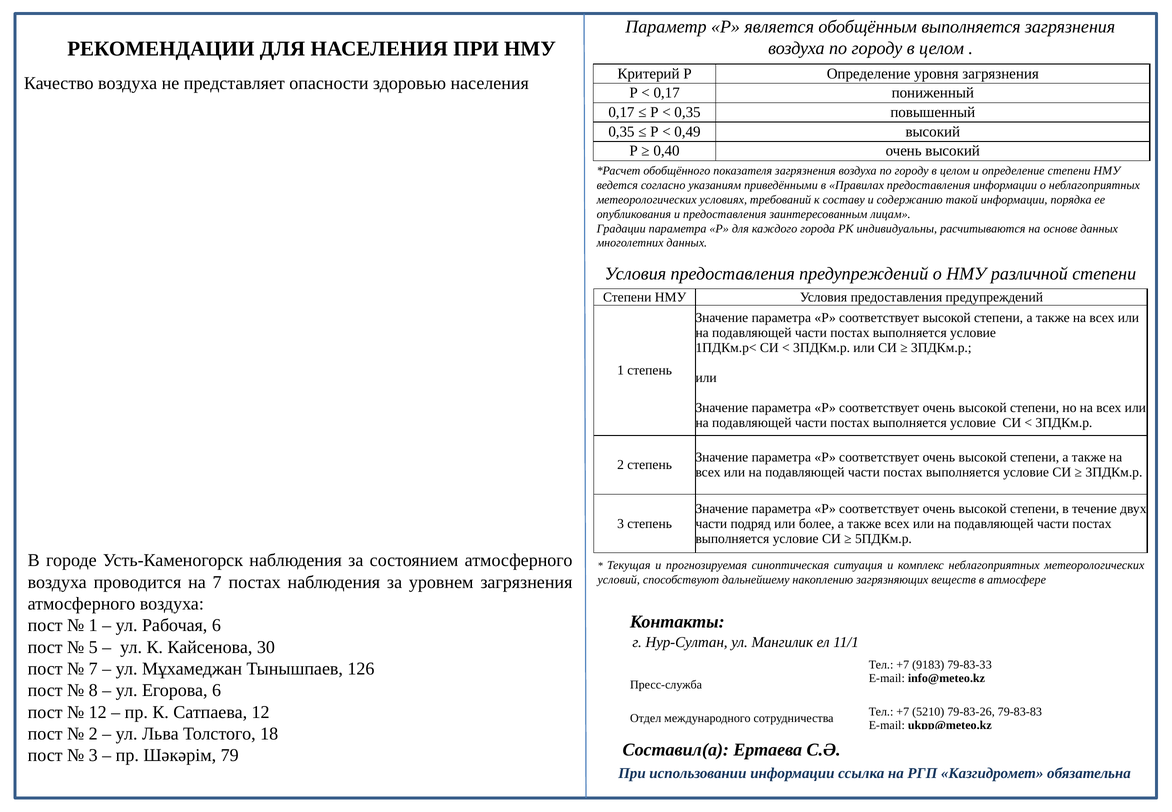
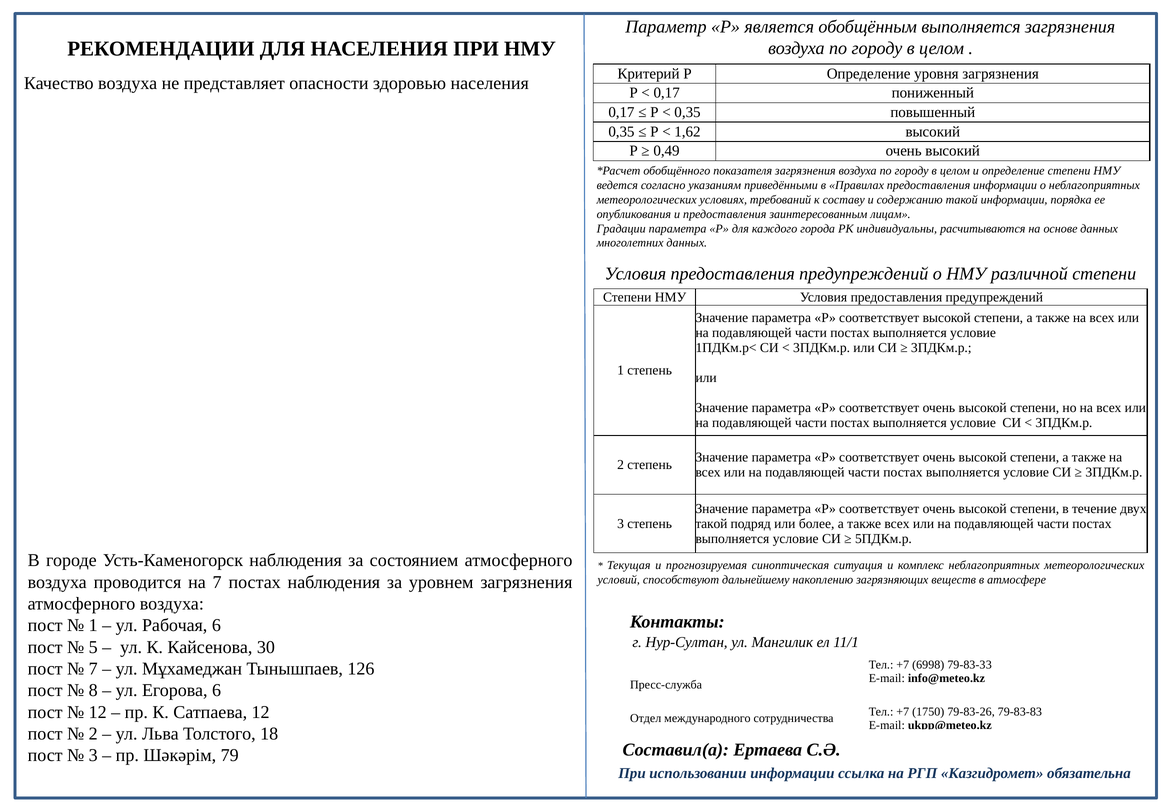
0,49: 0,49 -> 1,62
0,40: 0,40 -> 0,49
части at (711, 523): части -> такой
9183: 9183 -> 6998
5210: 5210 -> 1750
